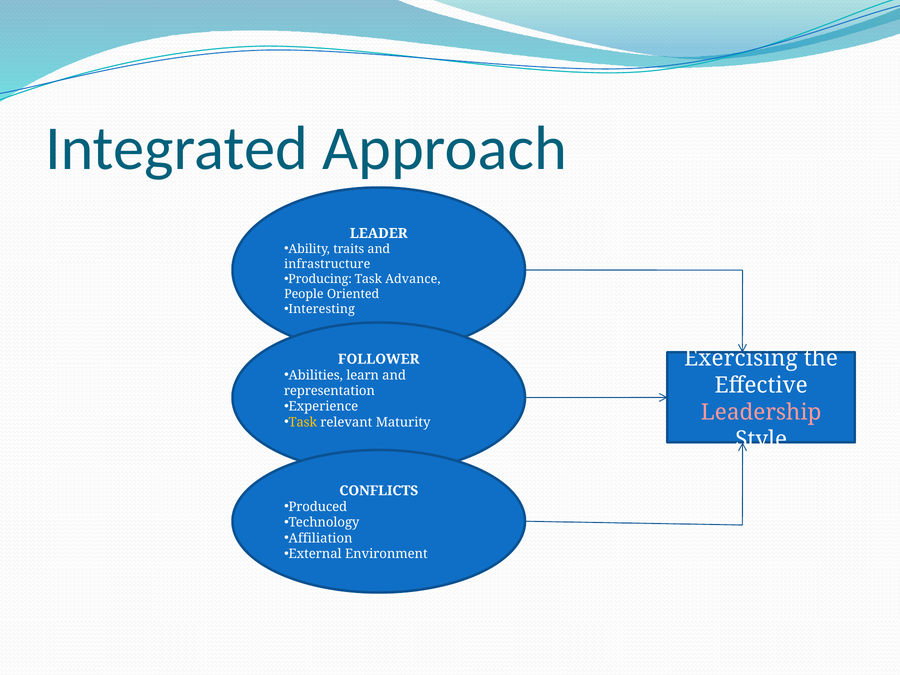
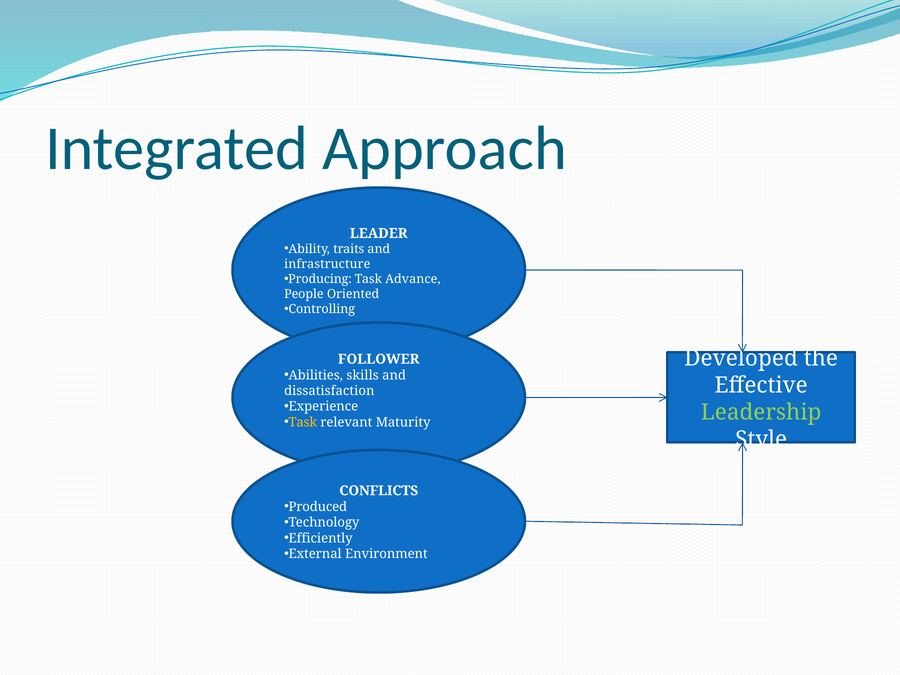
Interesting: Interesting -> Controlling
Exercising: Exercising -> Developed
learn: learn -> skills
representation: representation -> dissatisfaction
Leadership colour: pink -> light green
Affiliation: Affiliation -> Efficiently
